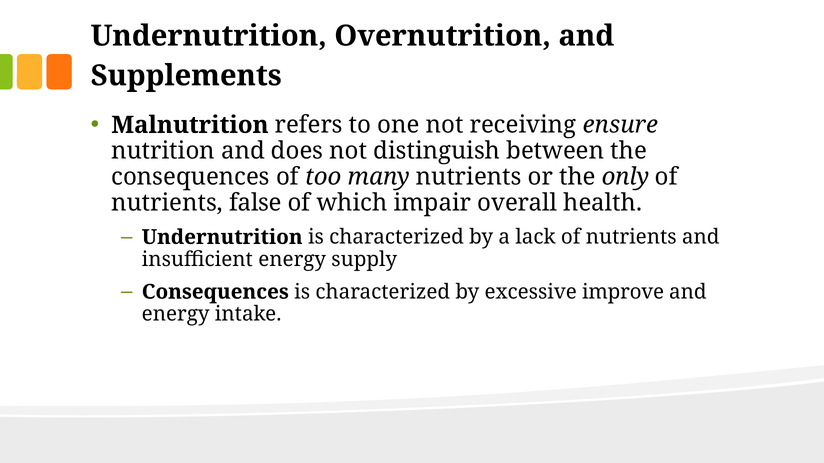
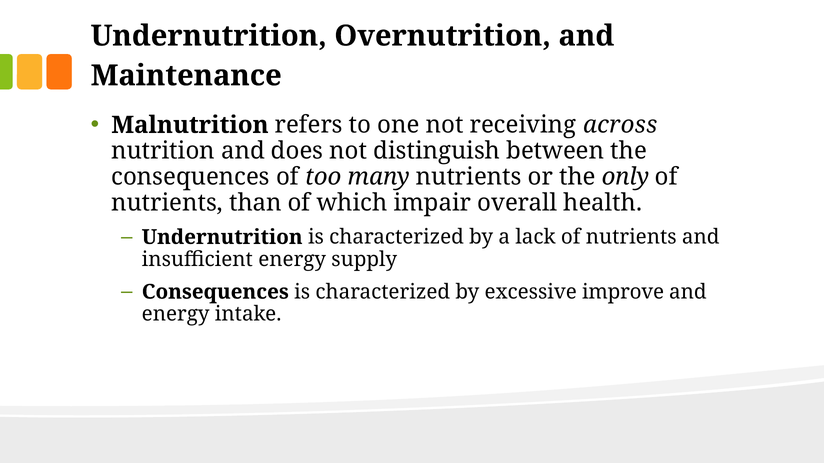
Supplements: Supplements -> Maintenance
ensure: ensure -> across
false: false -> than
